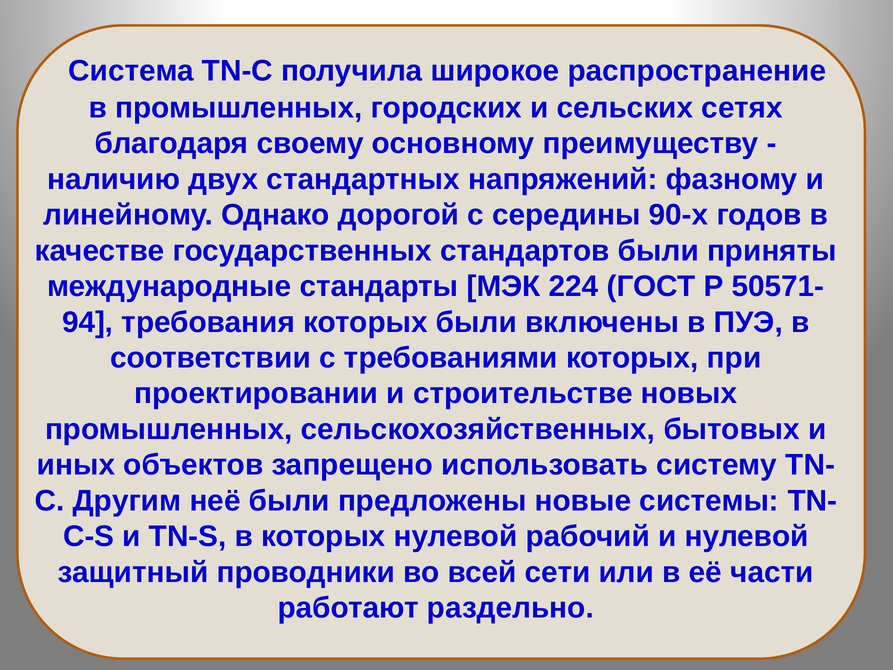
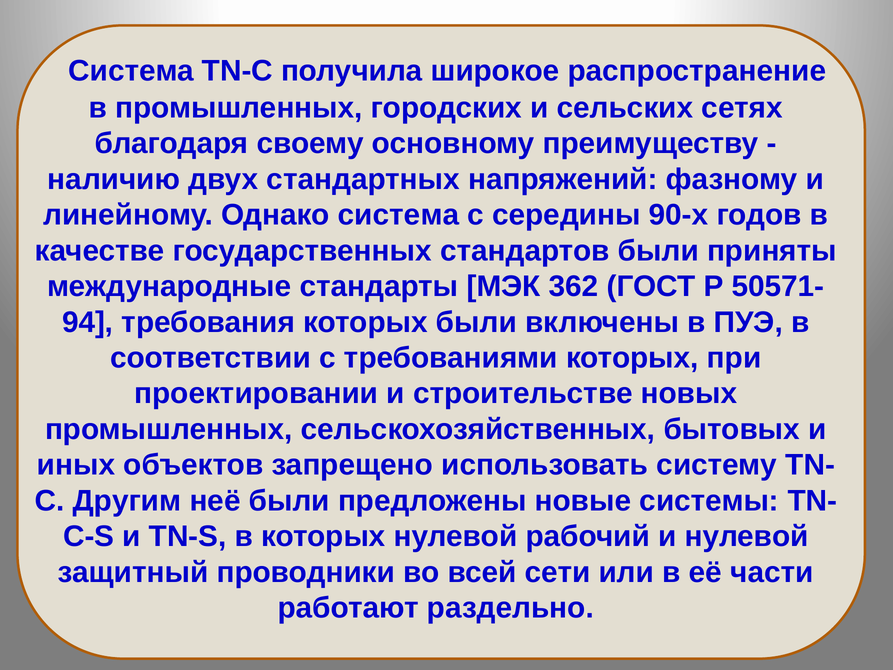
Однако дорогой: дорогой -> система
224: 224 -> 362
